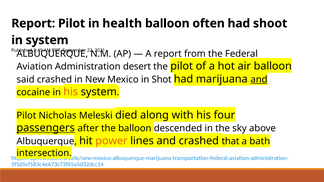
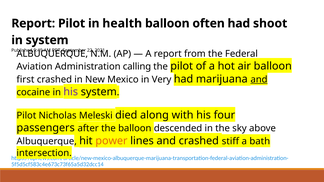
desert: desert -> calling
said: said -> first
Shot: Shot -> Very
his at (71, 92) colour: orange -> purple
passengers underline: present -> none
that: that -> stiff
